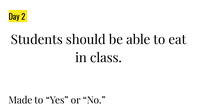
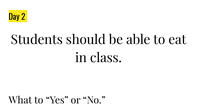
Made: Made -> What
